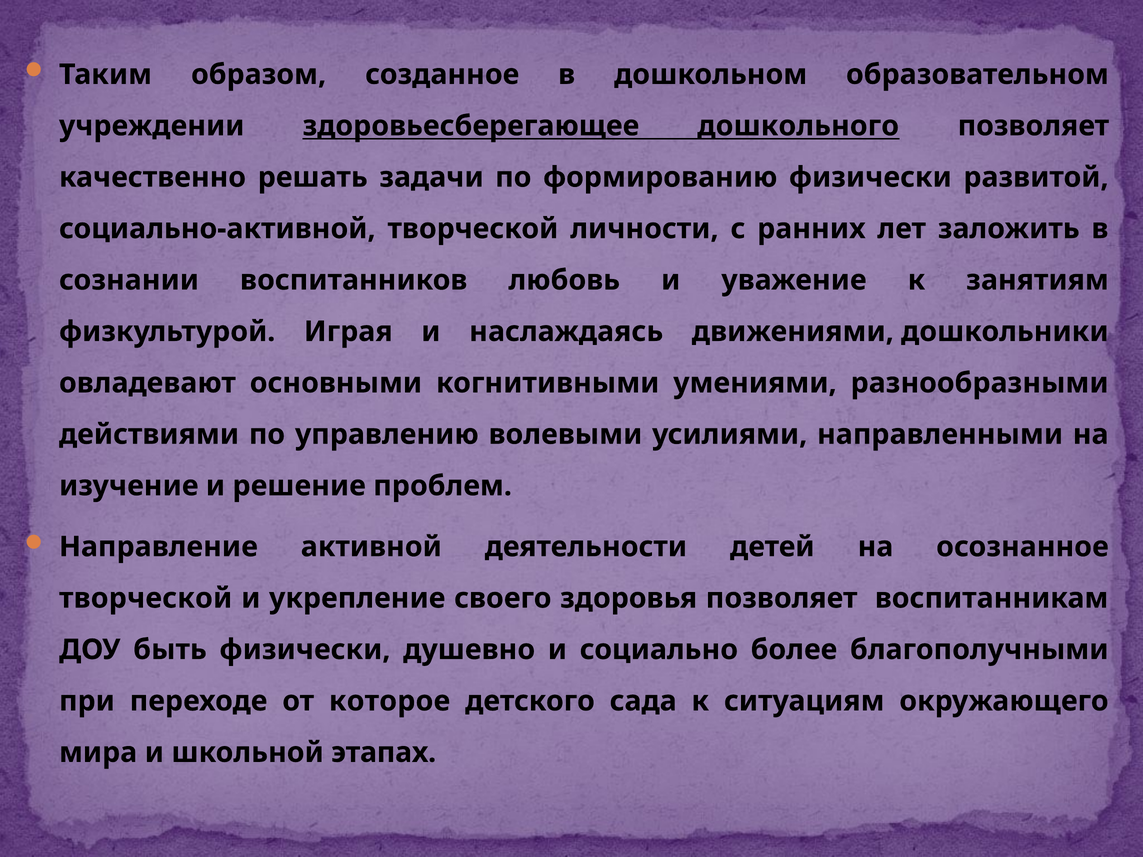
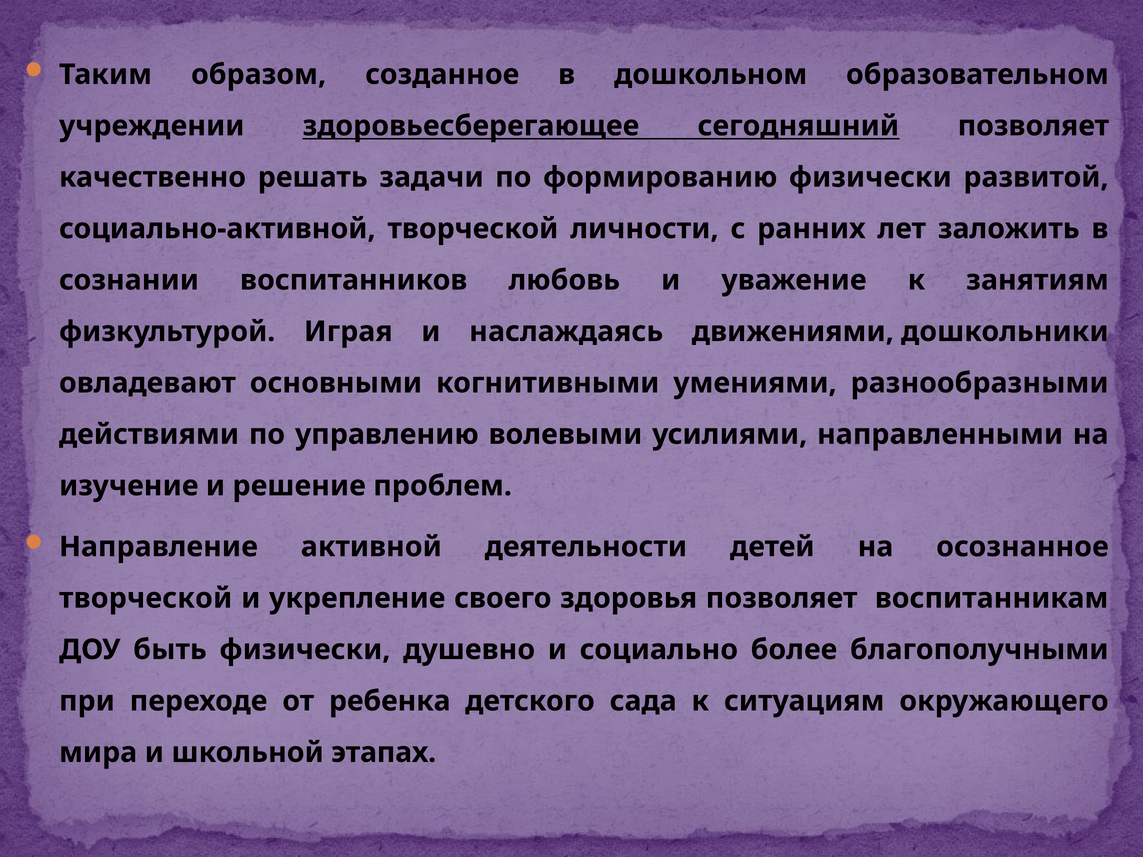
дошкольного: дошкольного -> сегодняшний
которое: которое -> ребенка
